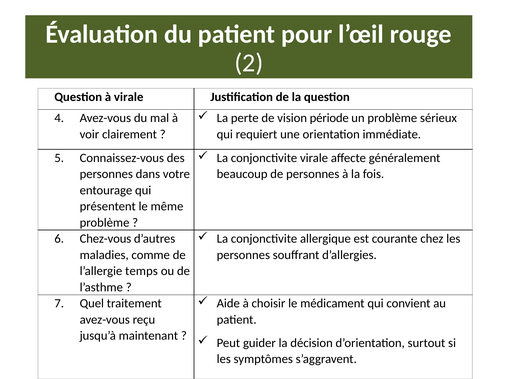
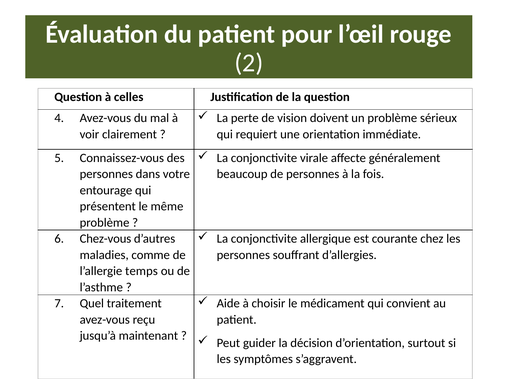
à virale: virale -> celles
période: période -> doivent
